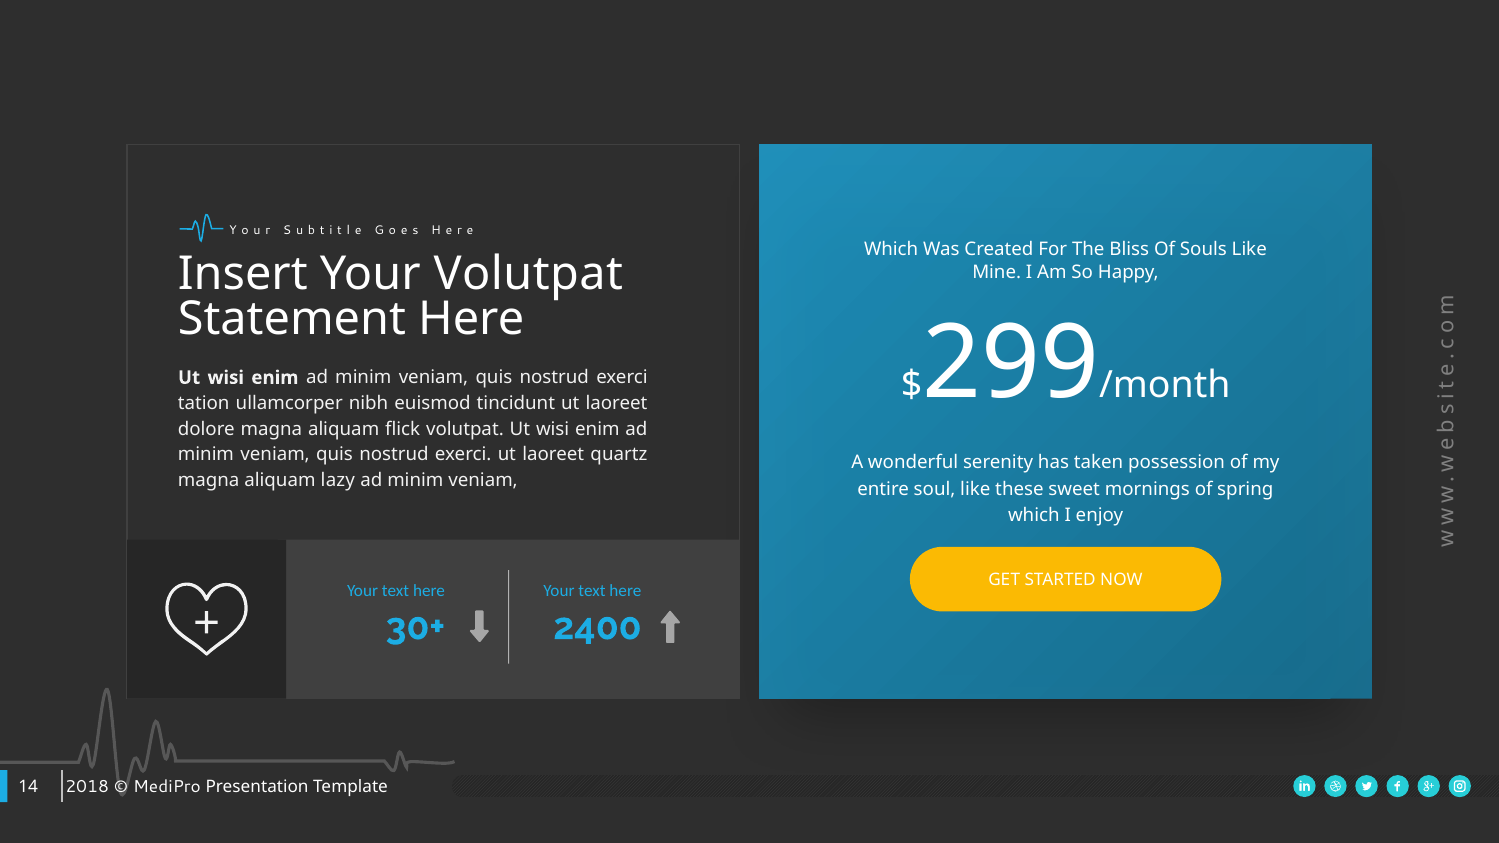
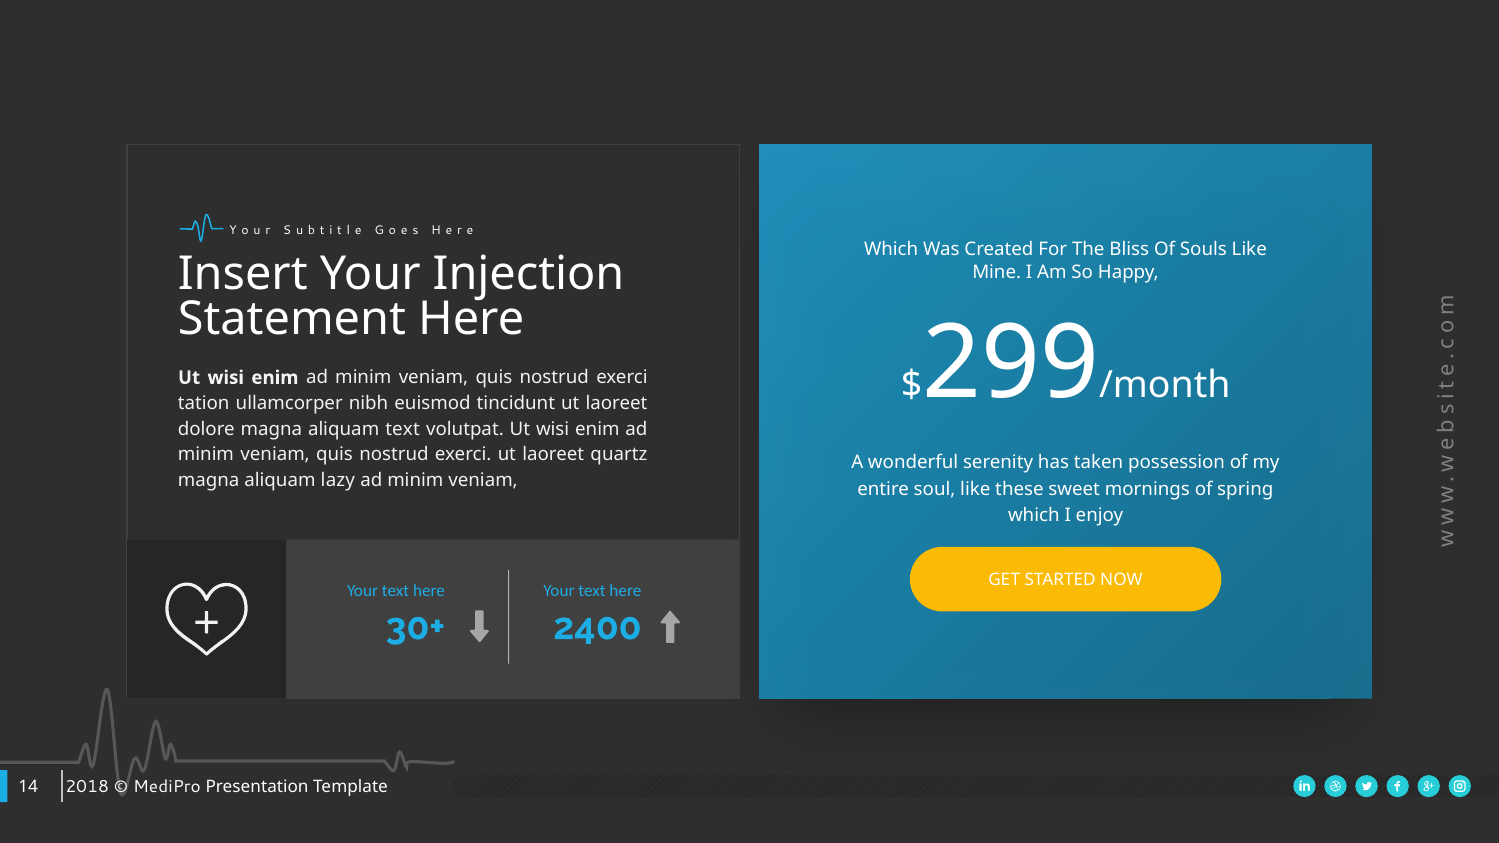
Your Volutpat: Volutpat -> Injection
aliquam flick: flick -> text
